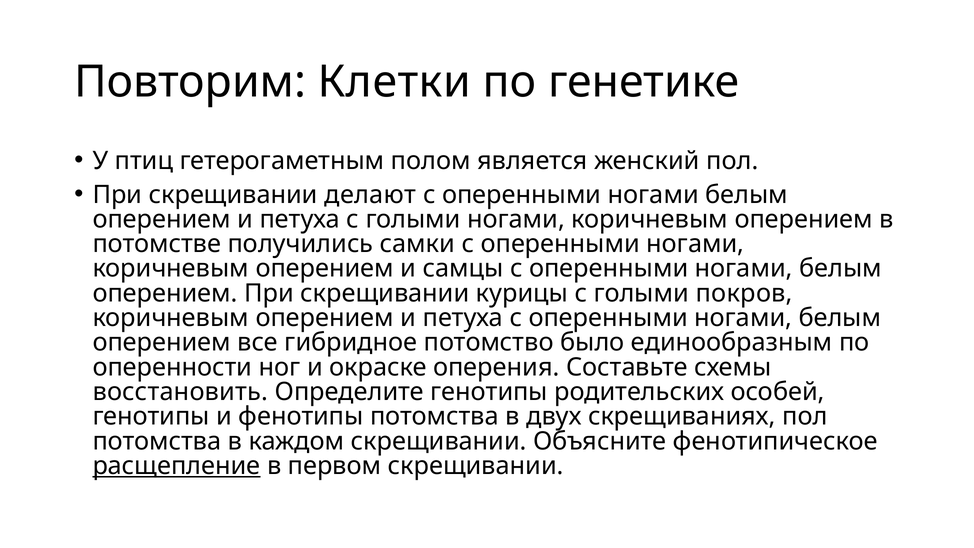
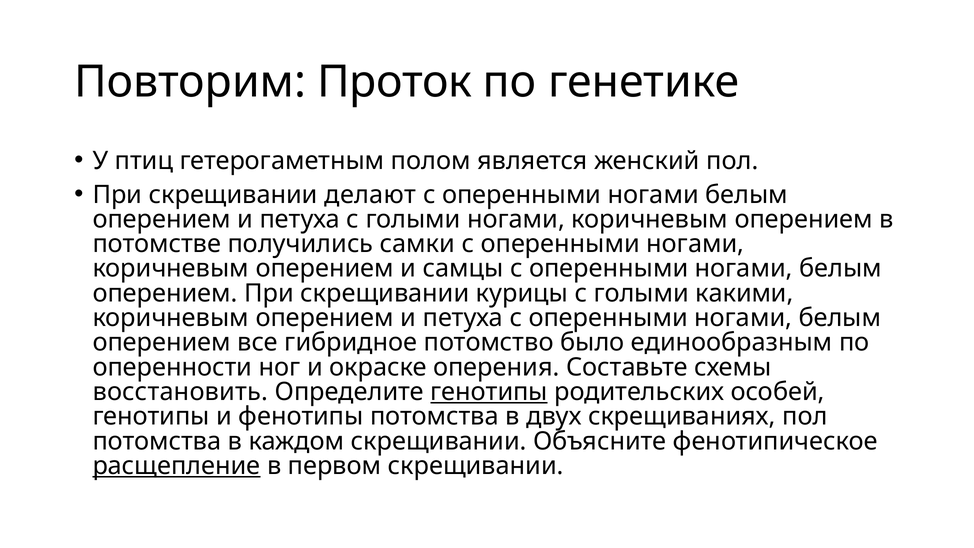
Клетки: Клетки -> Проток
покров: покров -> какими
генотипы at (489, 392) underline: none -> present
